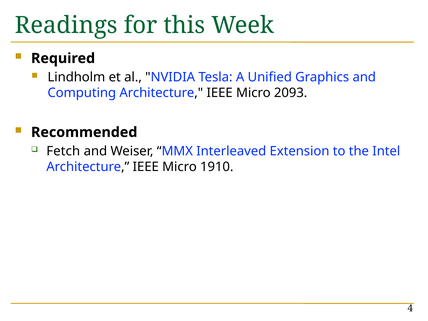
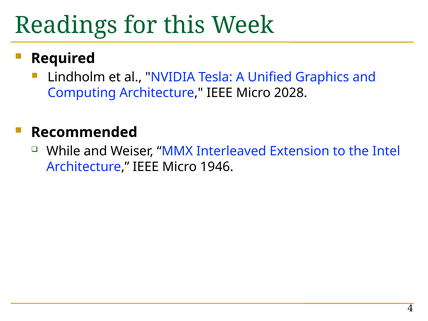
2093: 2093 -> 2028
Fetch: Fetch -> While
1910: 1910 -> 1946
